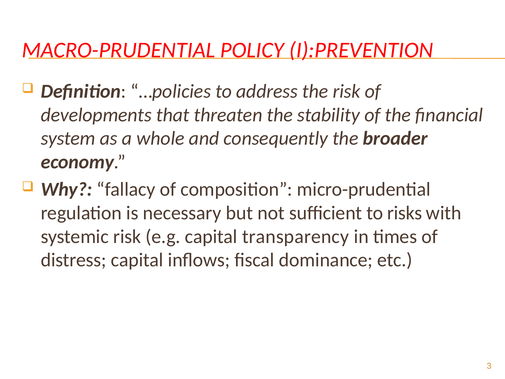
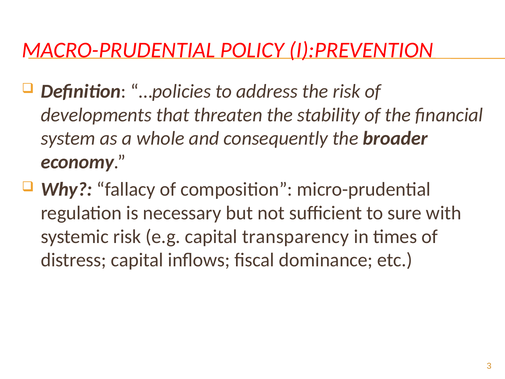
risks: risks -> sure
